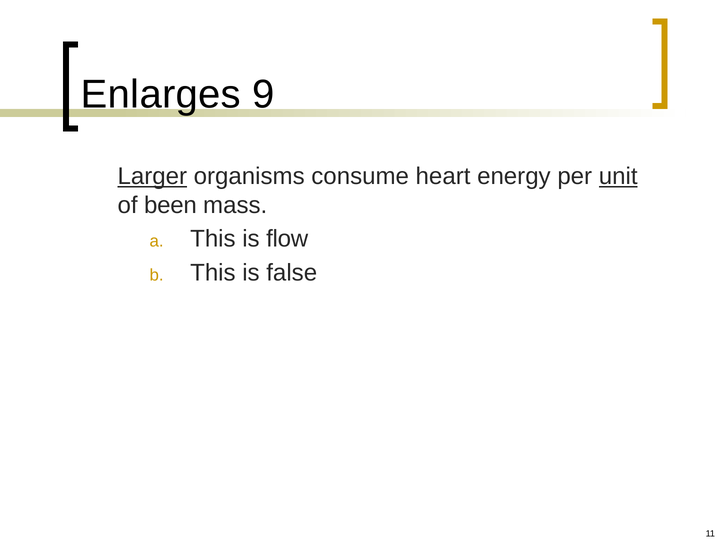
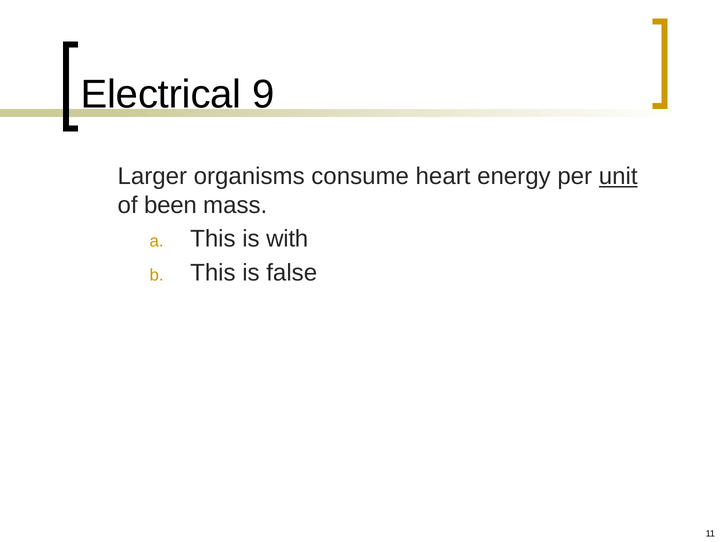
Enlarges: Enlarges -> Electrical
Larger underline: present -> none
flow: flow -> with
